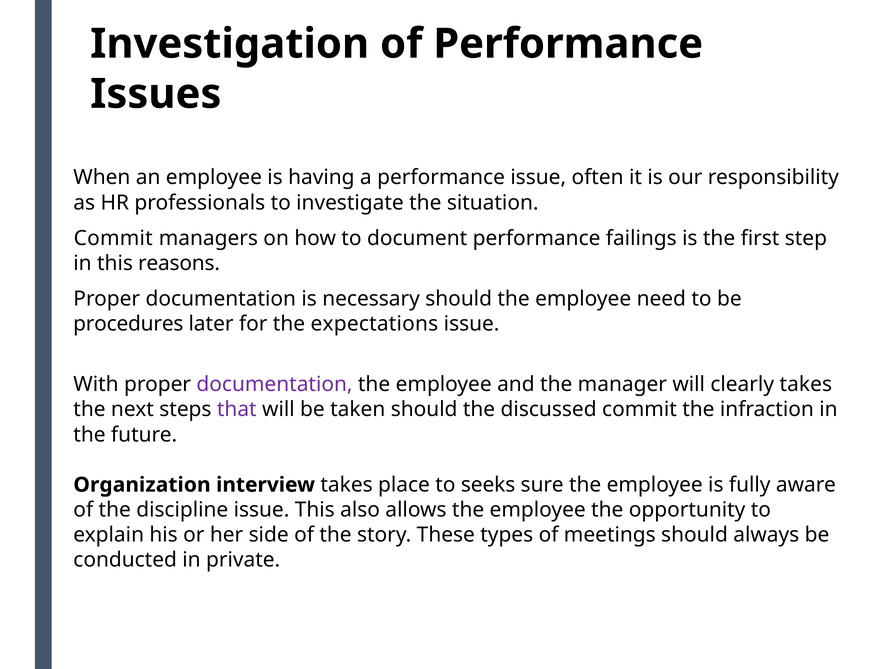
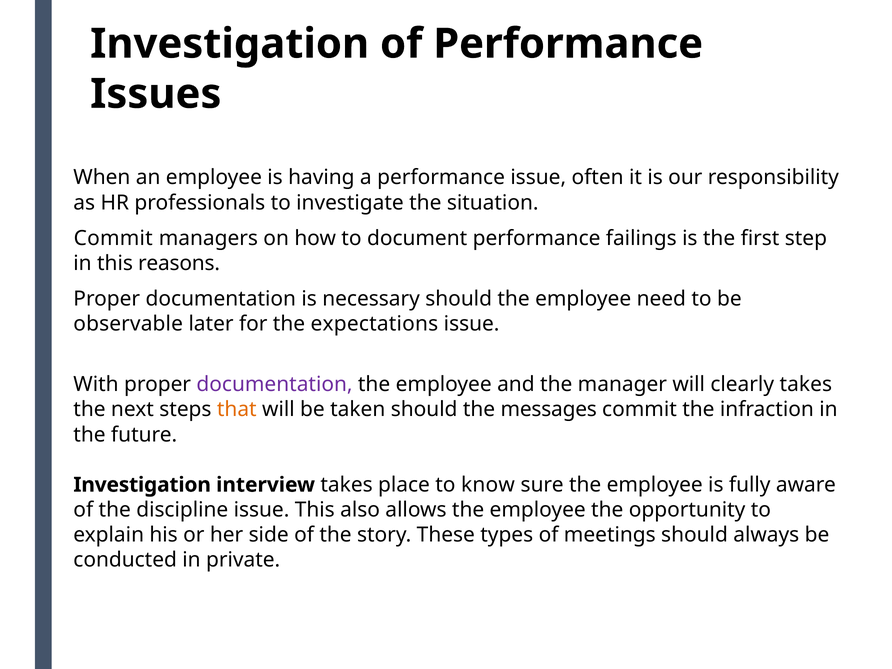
procedures: procedures -> observable
that colour: purple -> orange
discussed: discussed -> messages
Organization at (142, 485): Organization -> Investigation
seeks: seeks -> know
